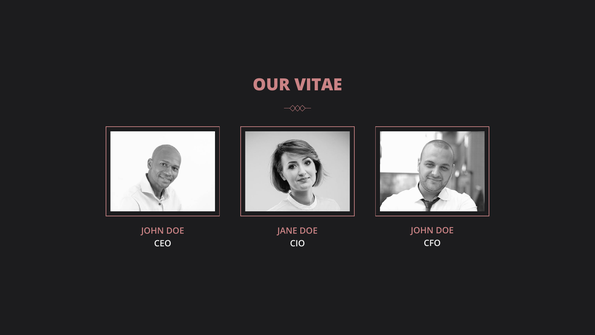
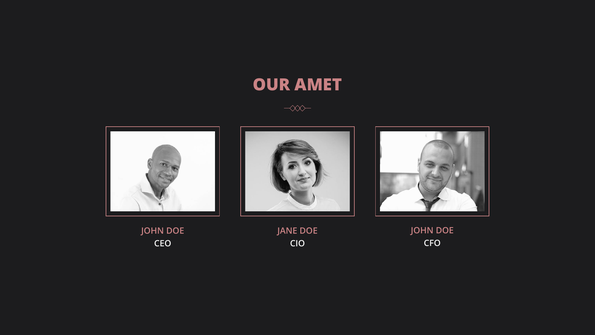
VITAE: VITAE -> AMET
